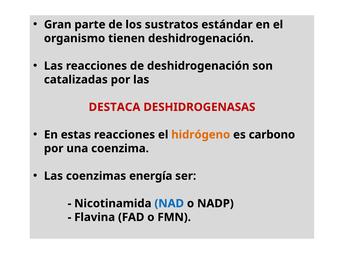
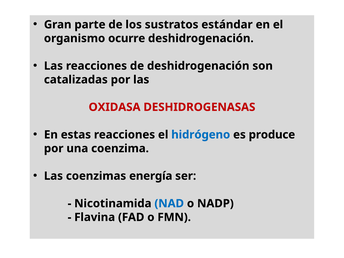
tienen: tienen -> ocurre
DESTACA: DESTACA -> OXIDASA
hidrógeno colour: orange -> blue
carbono: carbono -> produce
